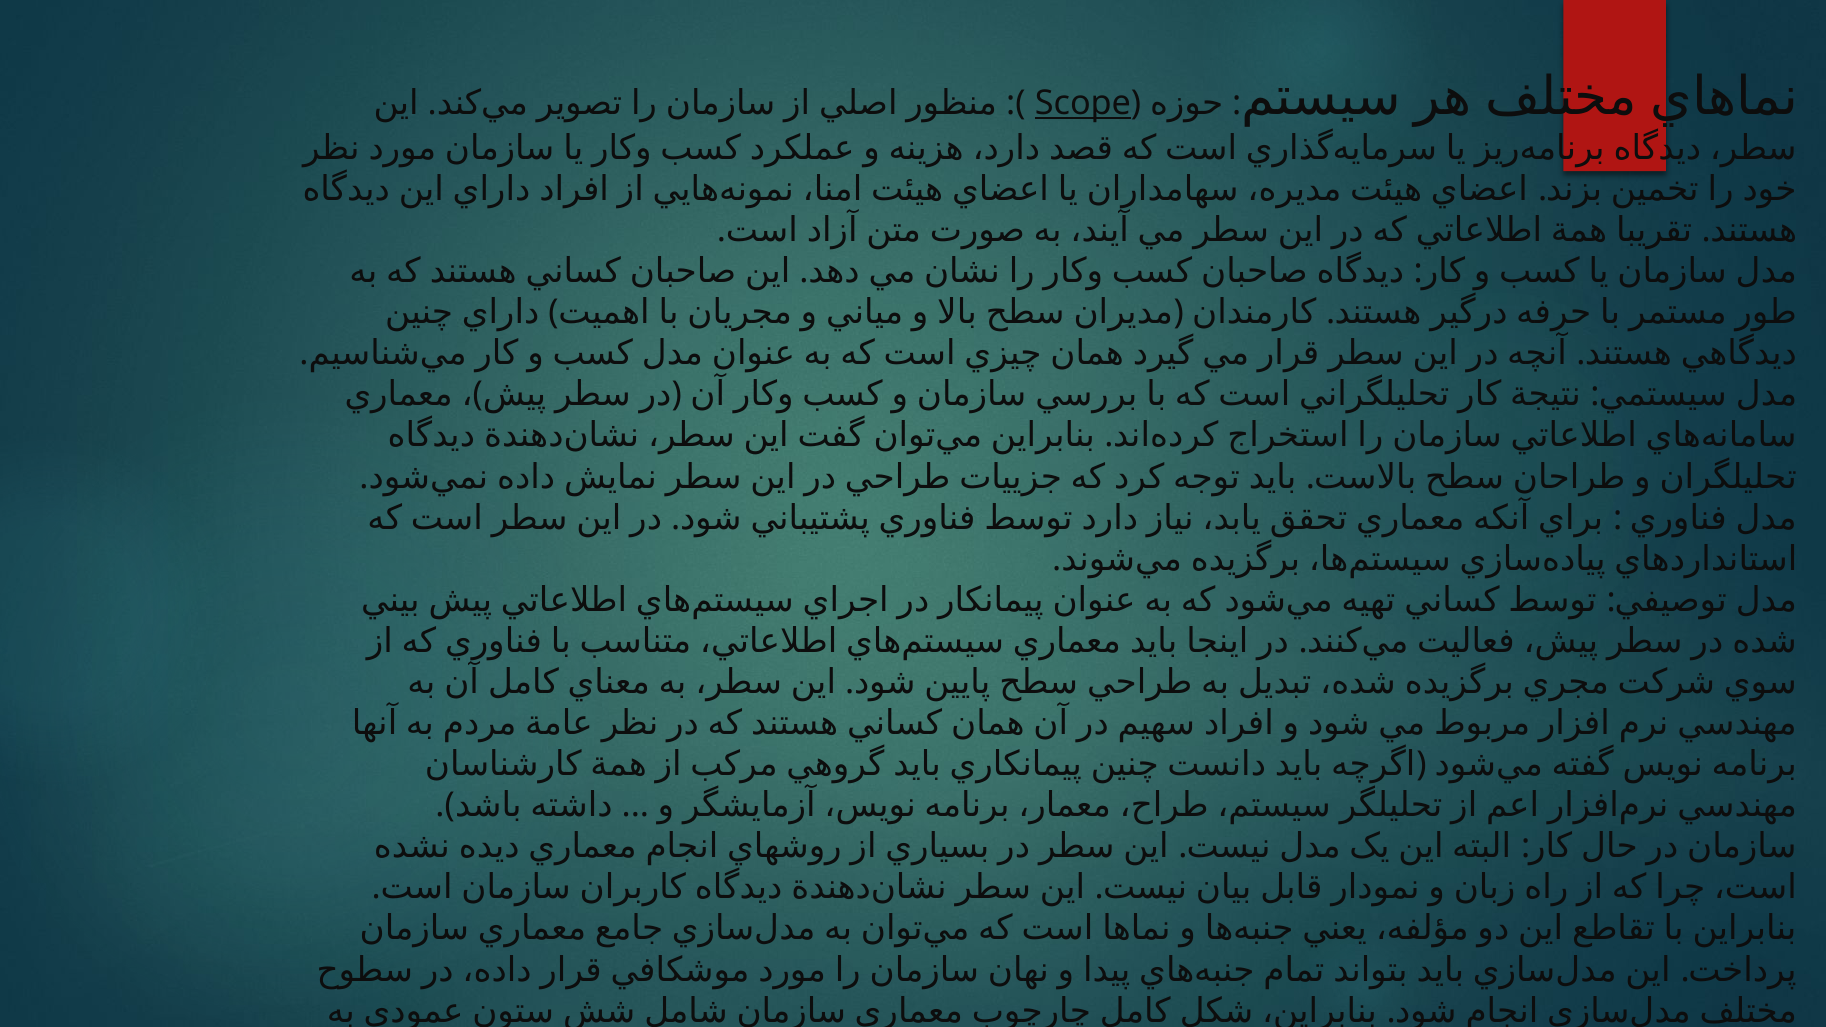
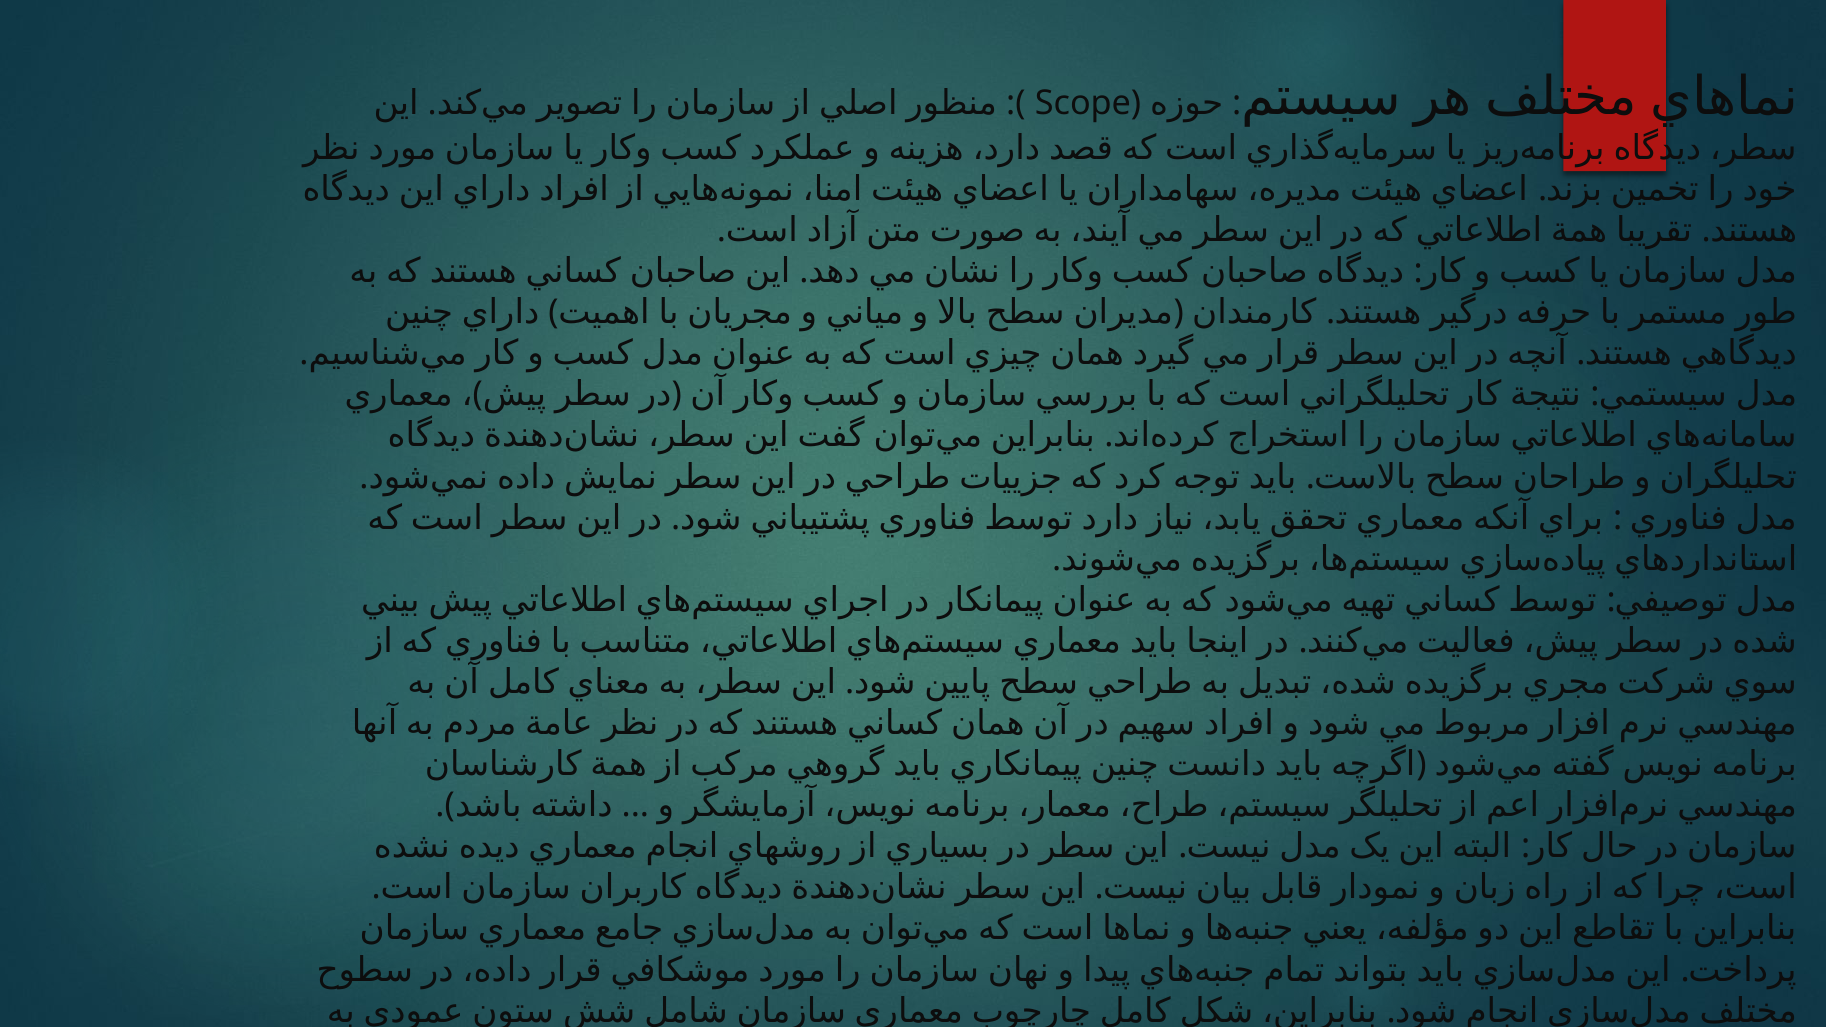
Scope underline: present -> none
